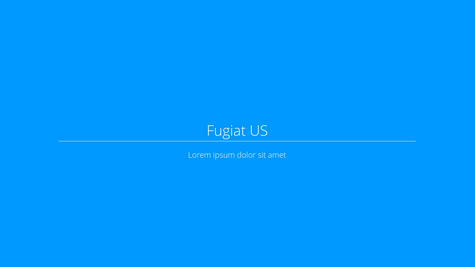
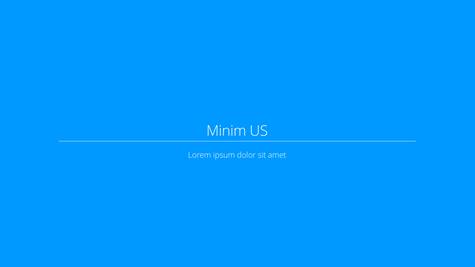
Fugiat: Fugiat -> Minim
